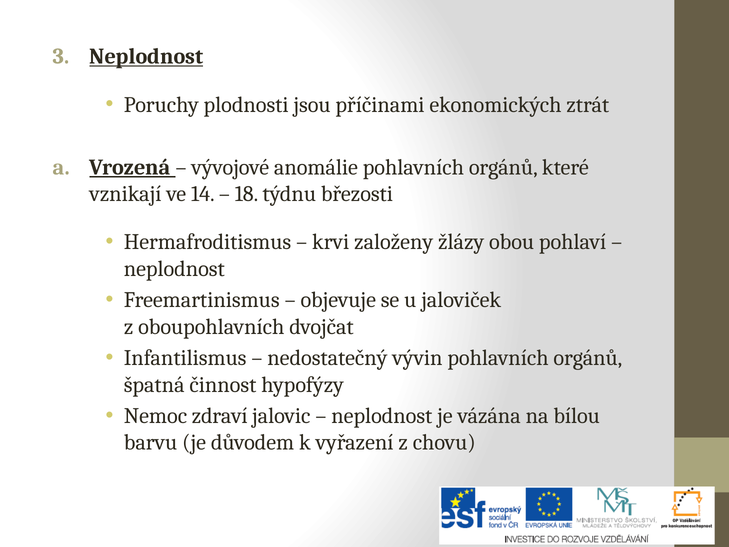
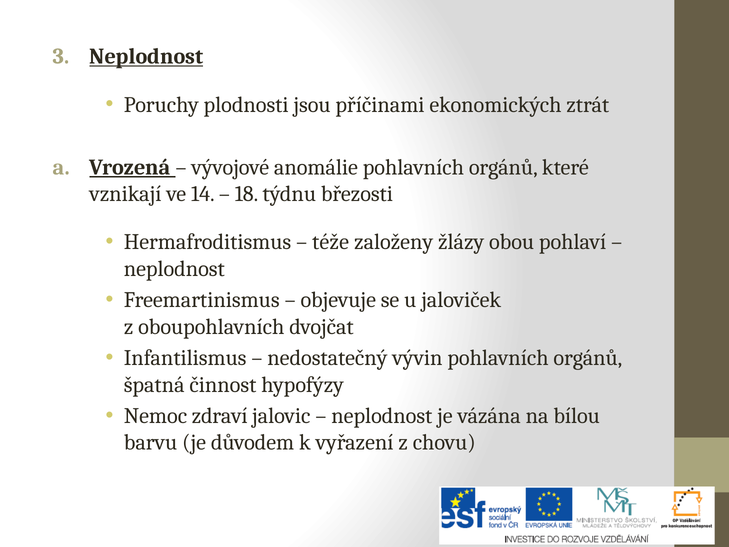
krvi: krvi -> téže
